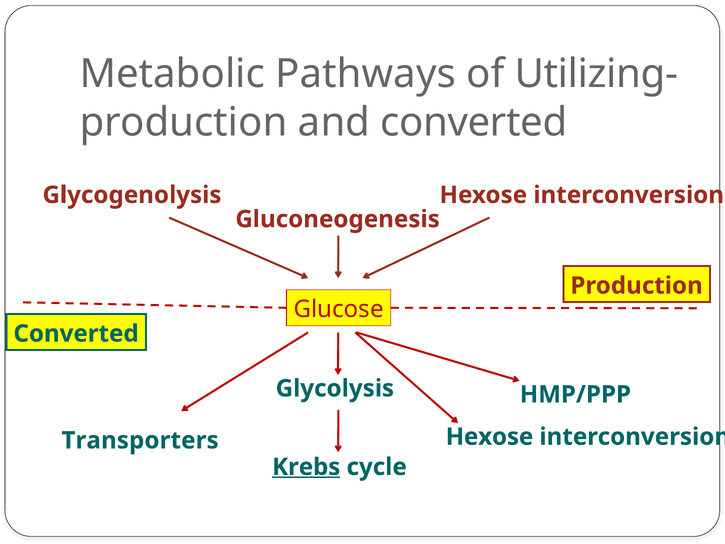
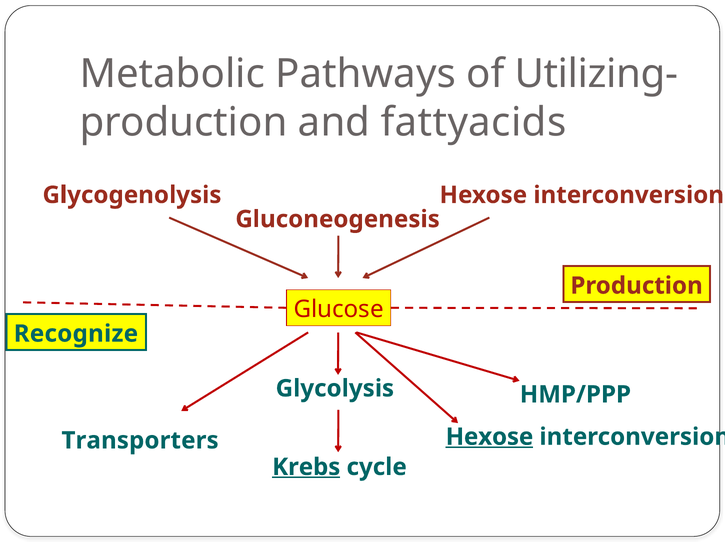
and converted: converted -> fattyacids
Converted at (76, 334): Converted -> Recognize
Hexose at (489, 437) underline: none -> present
